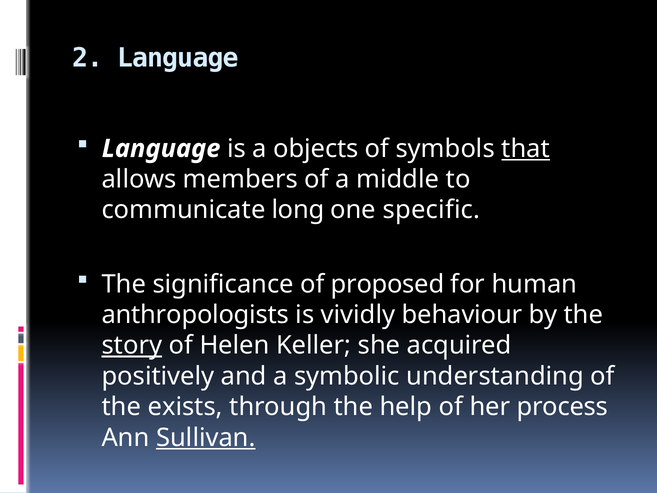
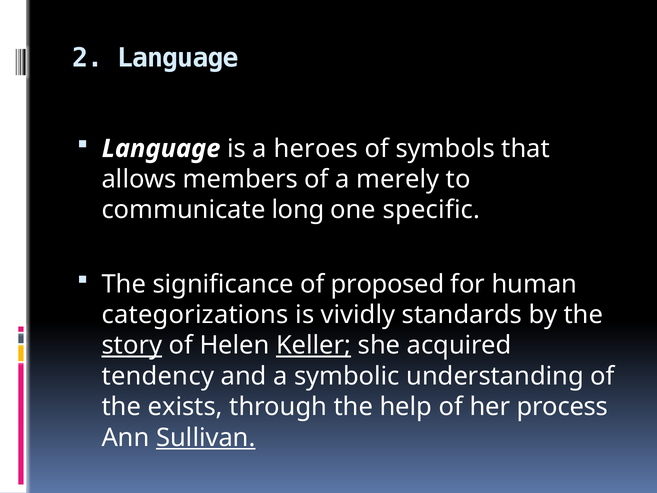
objects: objects -> heroes
that underline: present -> none
middle: middle -> merely
anthropologists: anthropologists -> categorizations
behaviour: behaviour -> standards
Keller underline: none -> present
positively: positively -> tendency
